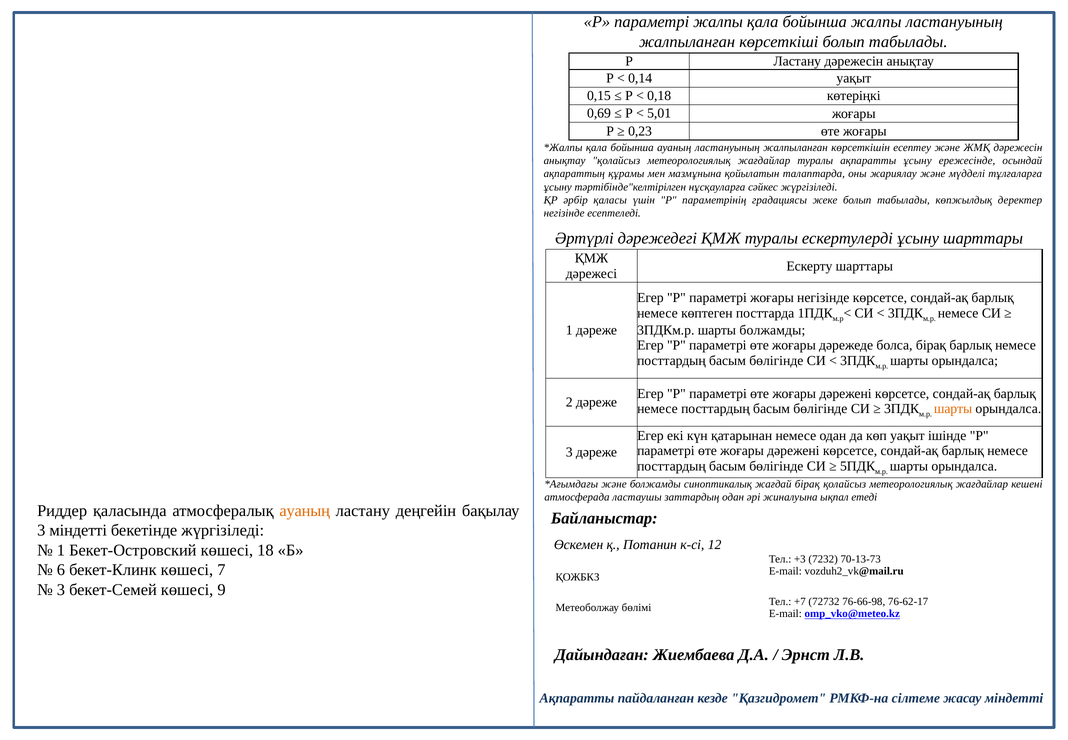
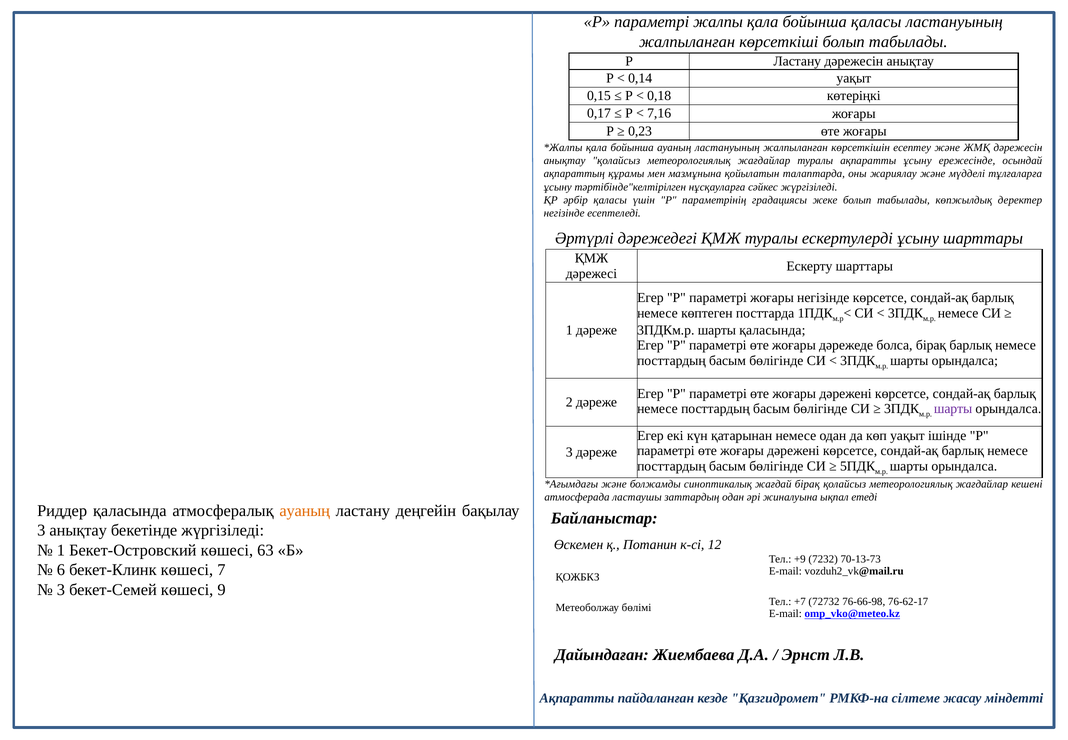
бойынша жалпы: жалпы -> қаласы
0,69: 0,69 -> 0,17
5,01: 5,01 -> 7,16
шарты болжамды: болжамды -> қаласында
шарты at (953, 408) colour: orange -> purple
3 міндетті: міндетті -> анықтау
18: 18 -> 63
+3: +3 -> +9
